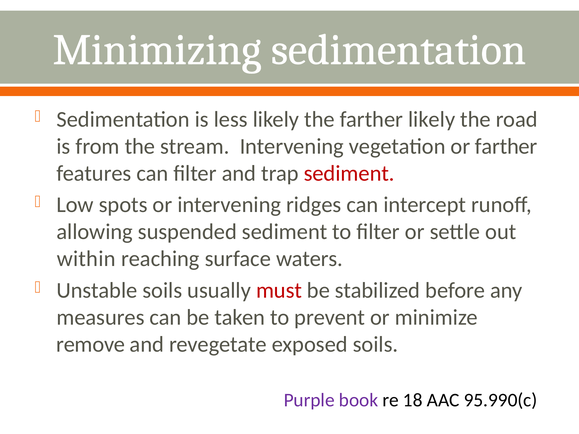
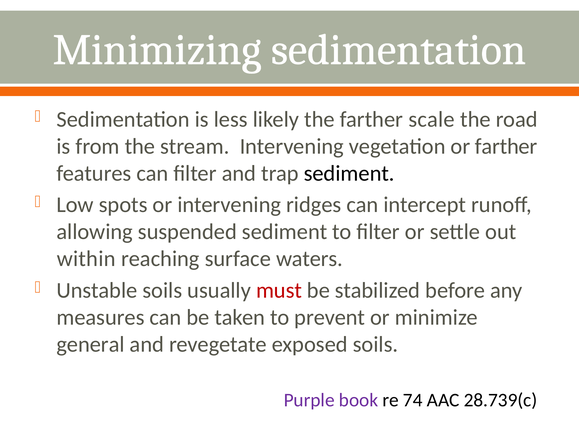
farther likely: likely -> scale
sediment at (349, 173) colour: red -> black
remove: remove -> general
18: 18 -> 74
95.990(c: 95.990(c -> 28.739(c
